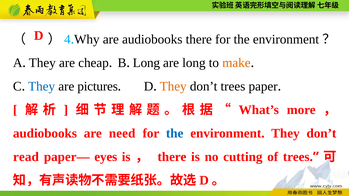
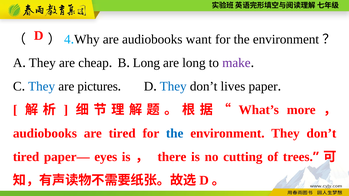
audiobooks there: there -> want
make colour: orange -> purple
They at (173, 86) colour: orange -> blue
don’t trees: trees -> lives
are need: need -> tired
read at (26, 157): read -> tired
